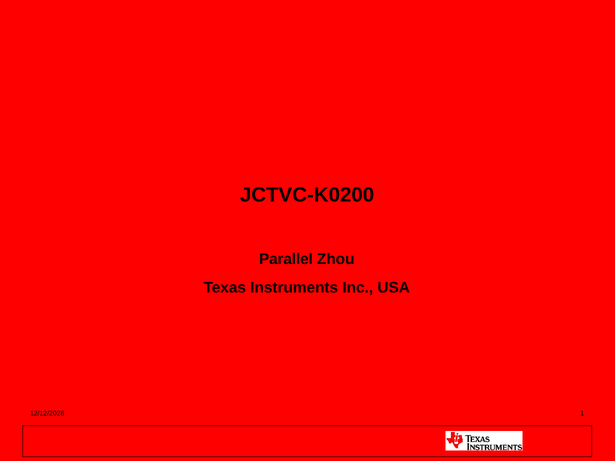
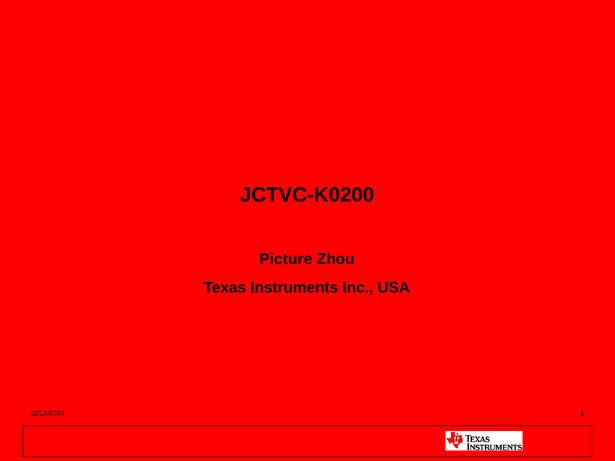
Parallel: Parallel -> Picture
